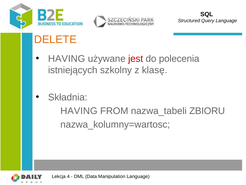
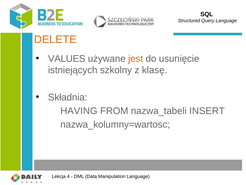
HAVING at (67, 59): HAVING -> VALUES
jest colour: red -> orange
polecenia: polecenia -> usunięcie
ZBIORU: ZBIORU -> INSERT
